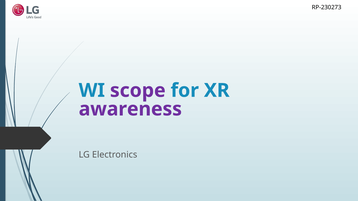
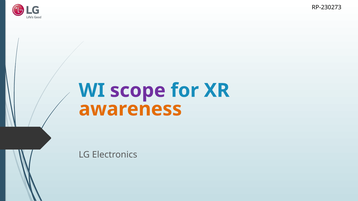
awareness colour: purple -> orange
